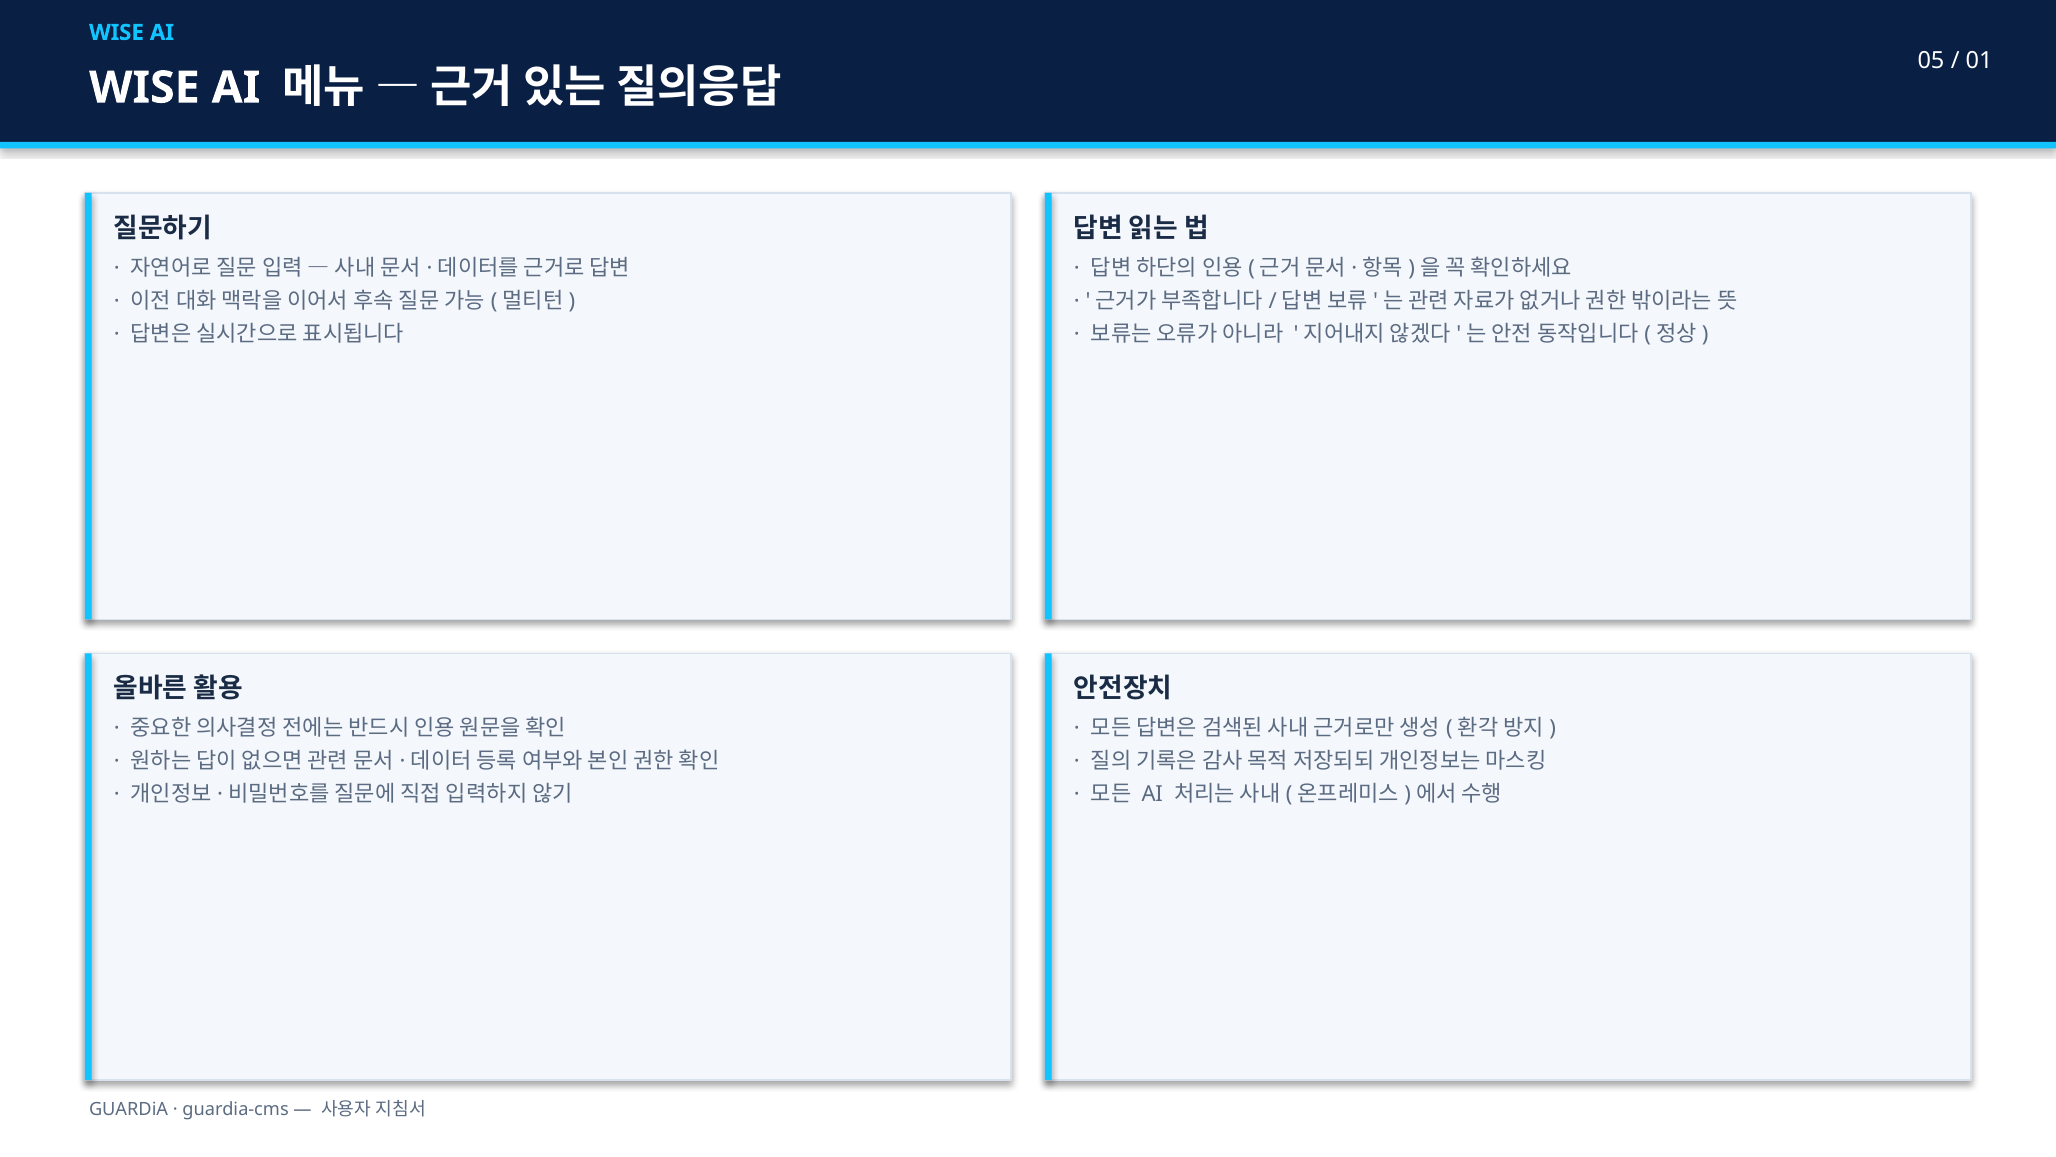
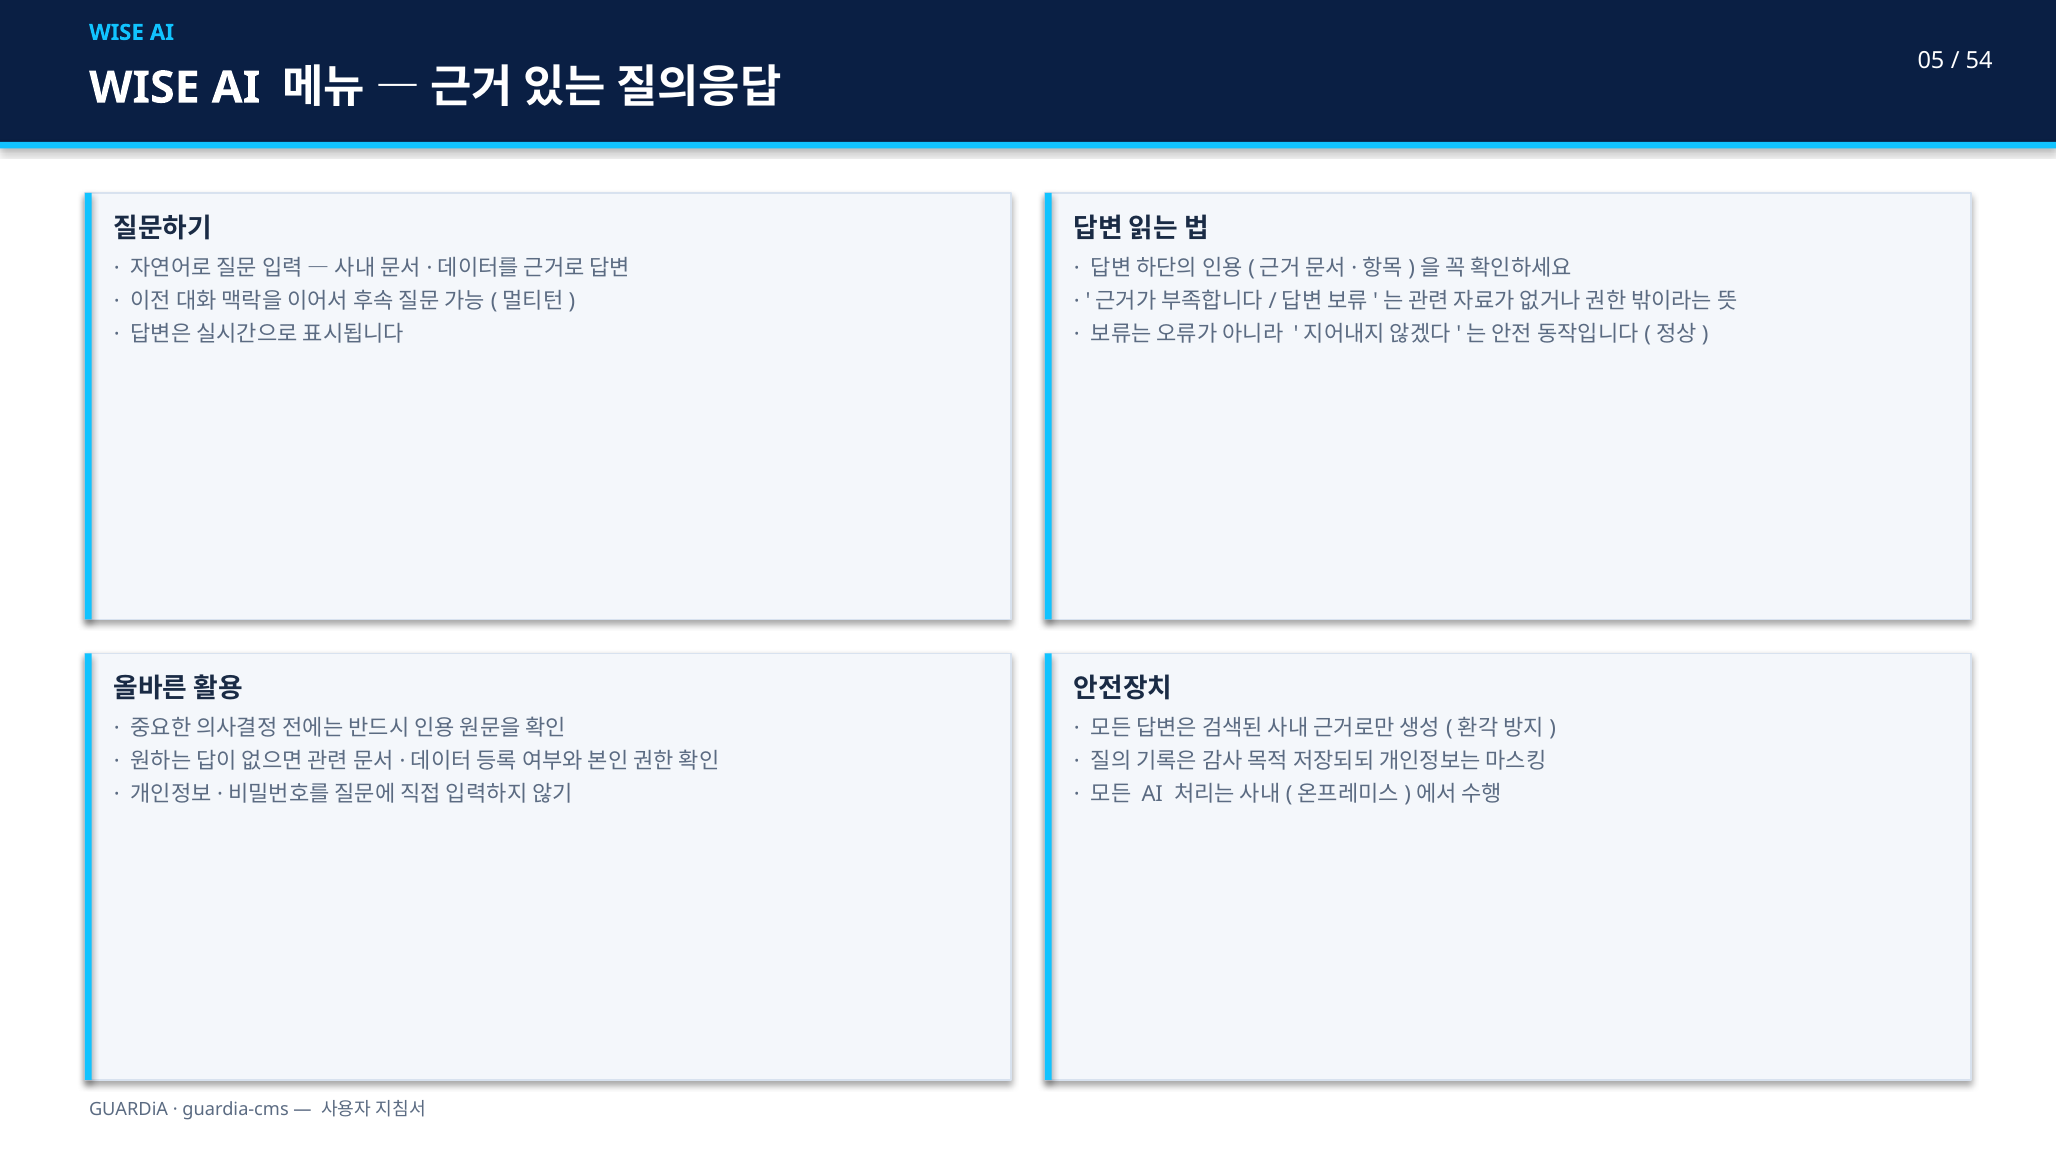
01: 01 -> 54
